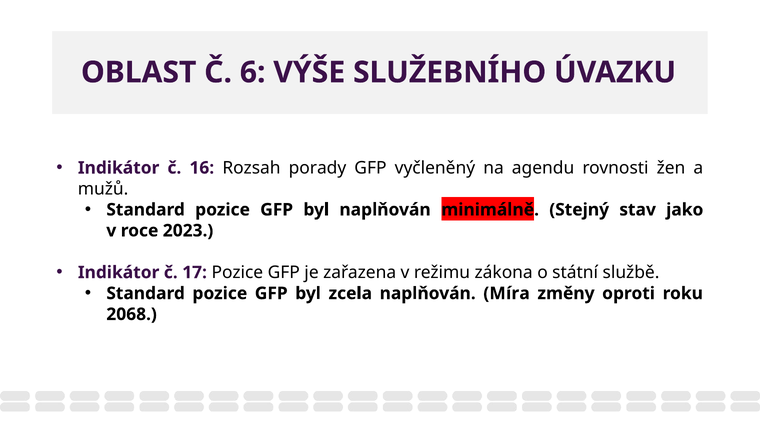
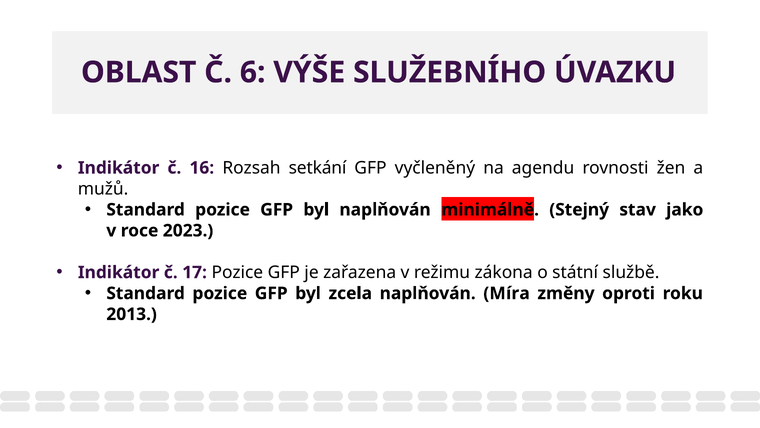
porady: porady -> setkání
2068: 2068 -> 2013
